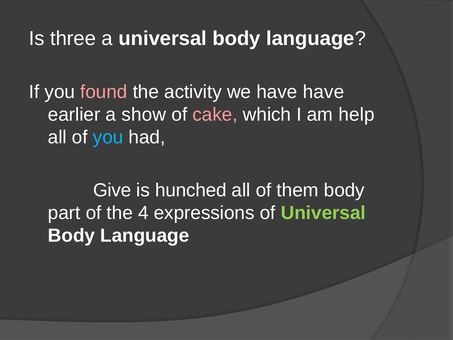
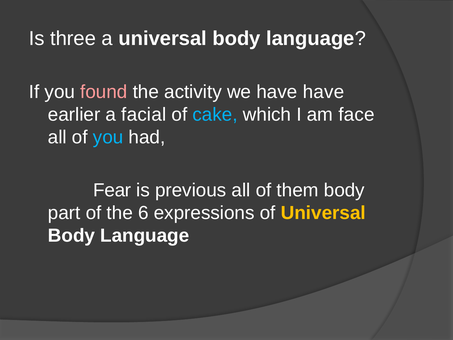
show: show -> facial
cake colour: pink -> light blue
help: help -> face
Give: Give -> Fear
hunched: hunched -> previous
4: 4 -> 6
Universal at (323, 213) colour: light green -> yellow
